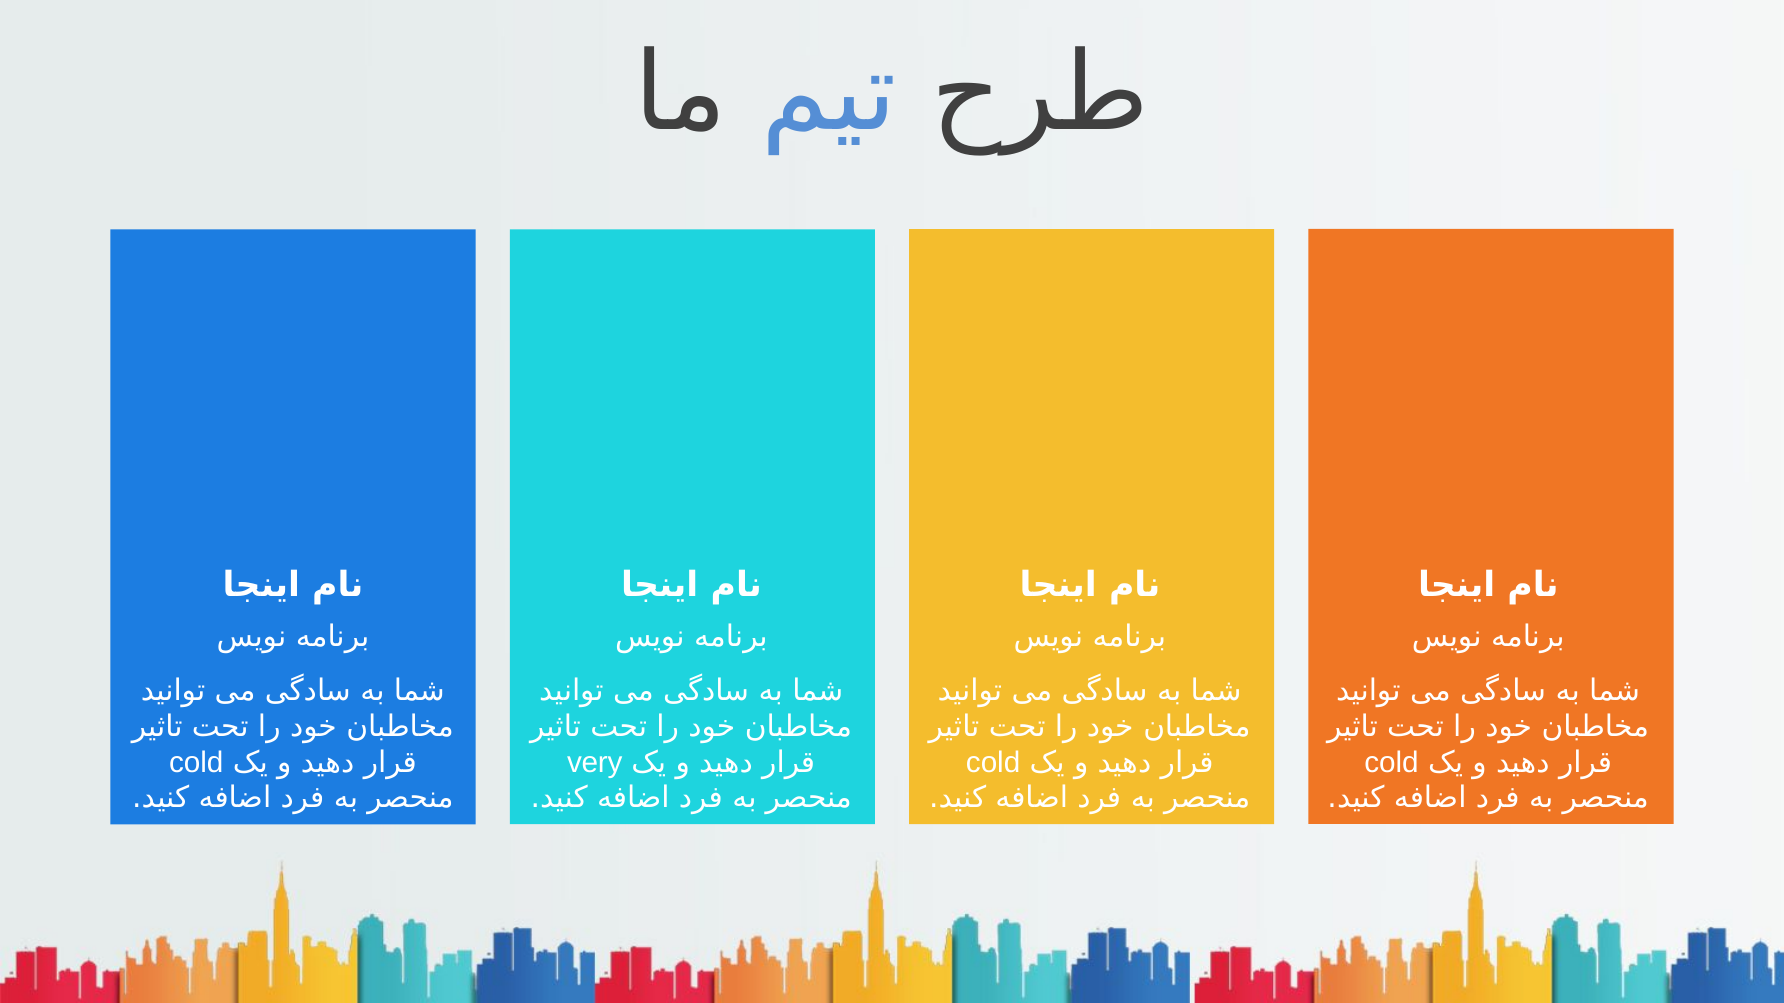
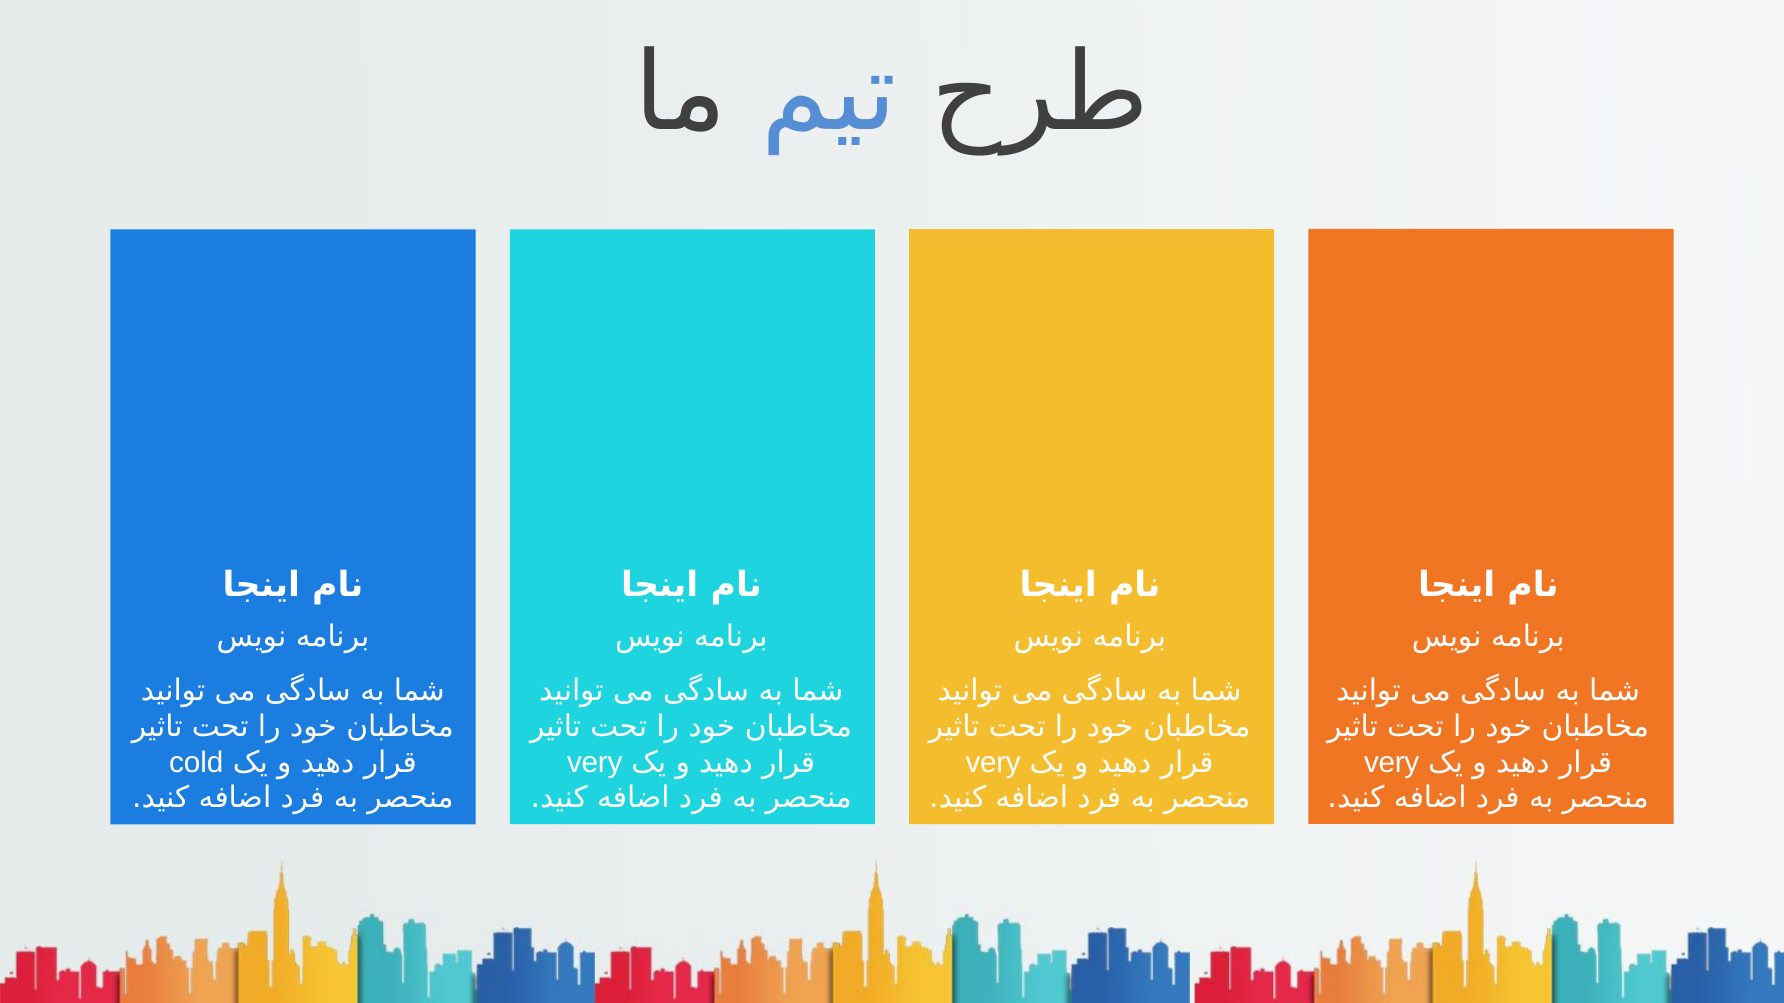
cold at (993, 763): cold -> very
cold at (1392, 763): cold -> very
